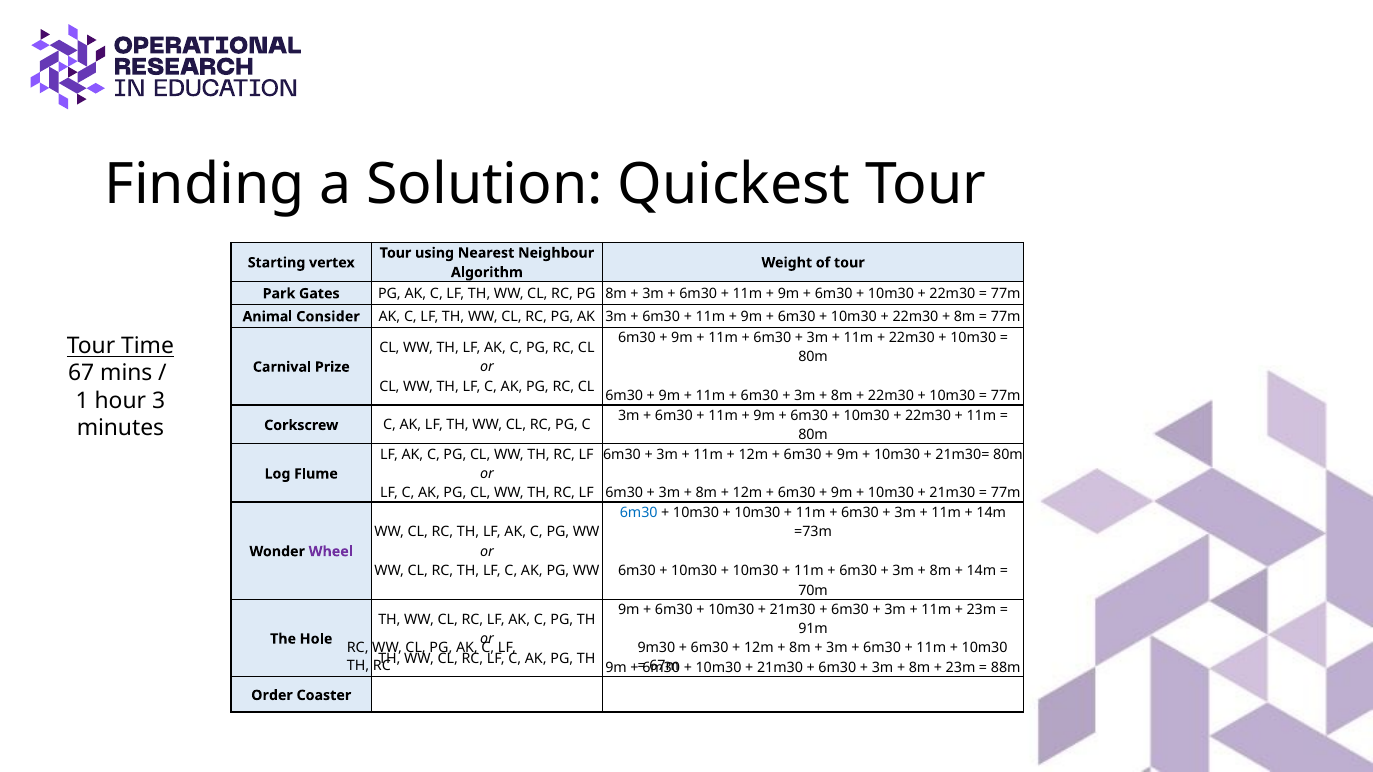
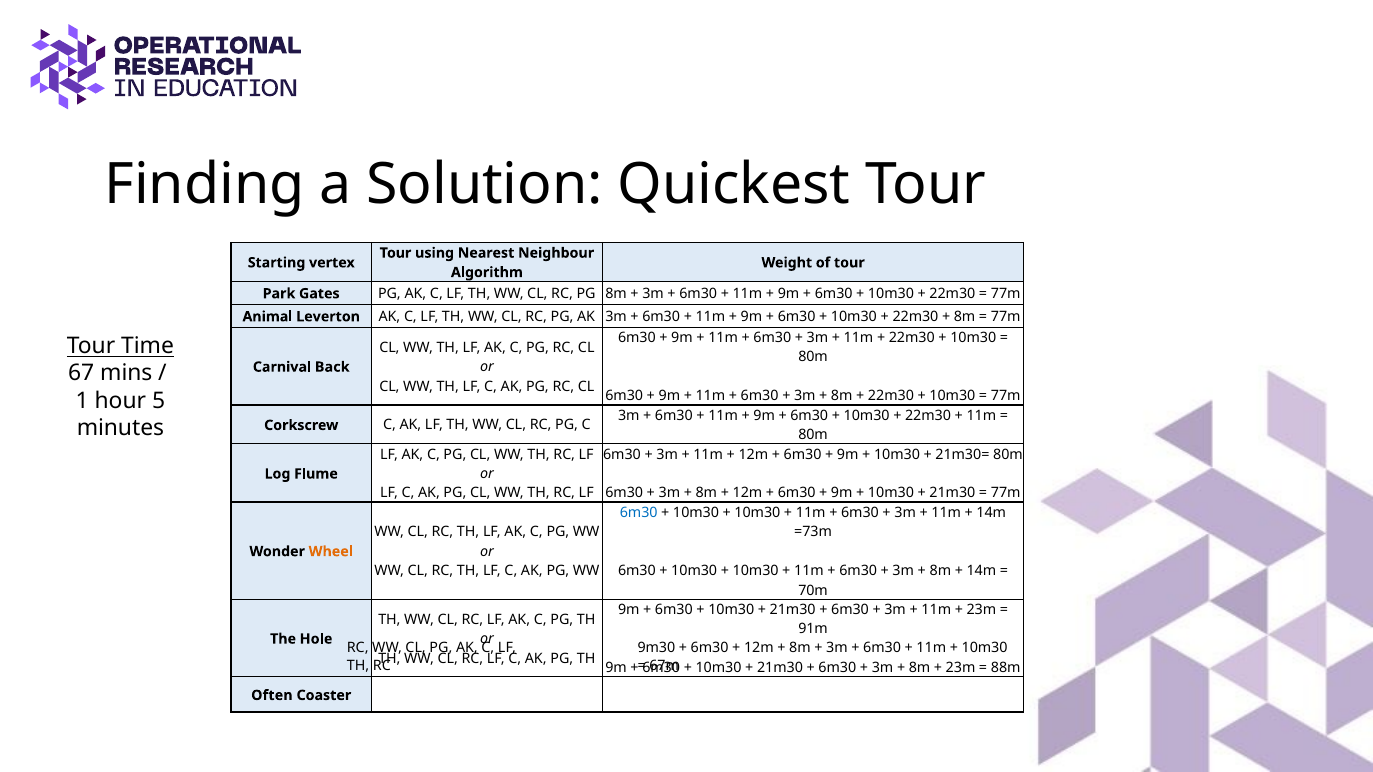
Consider: Consider -> Leverton
Prize: Prize -> Back
3: 3 -> 5
Wheel colour: purple -> orange
Order: Order -> Often
